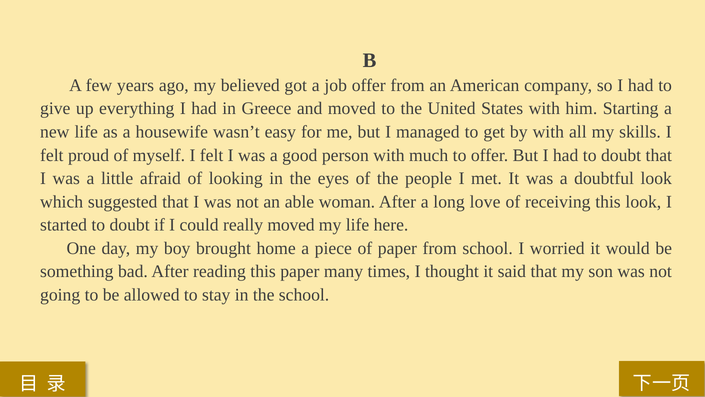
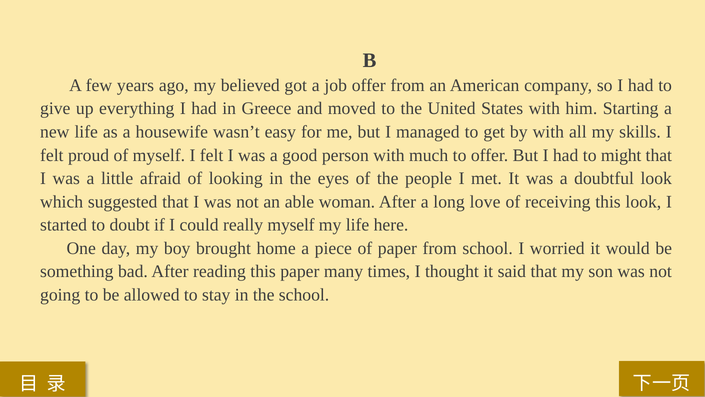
had to doubt: doubt -> might
really moved: moved -> myself
